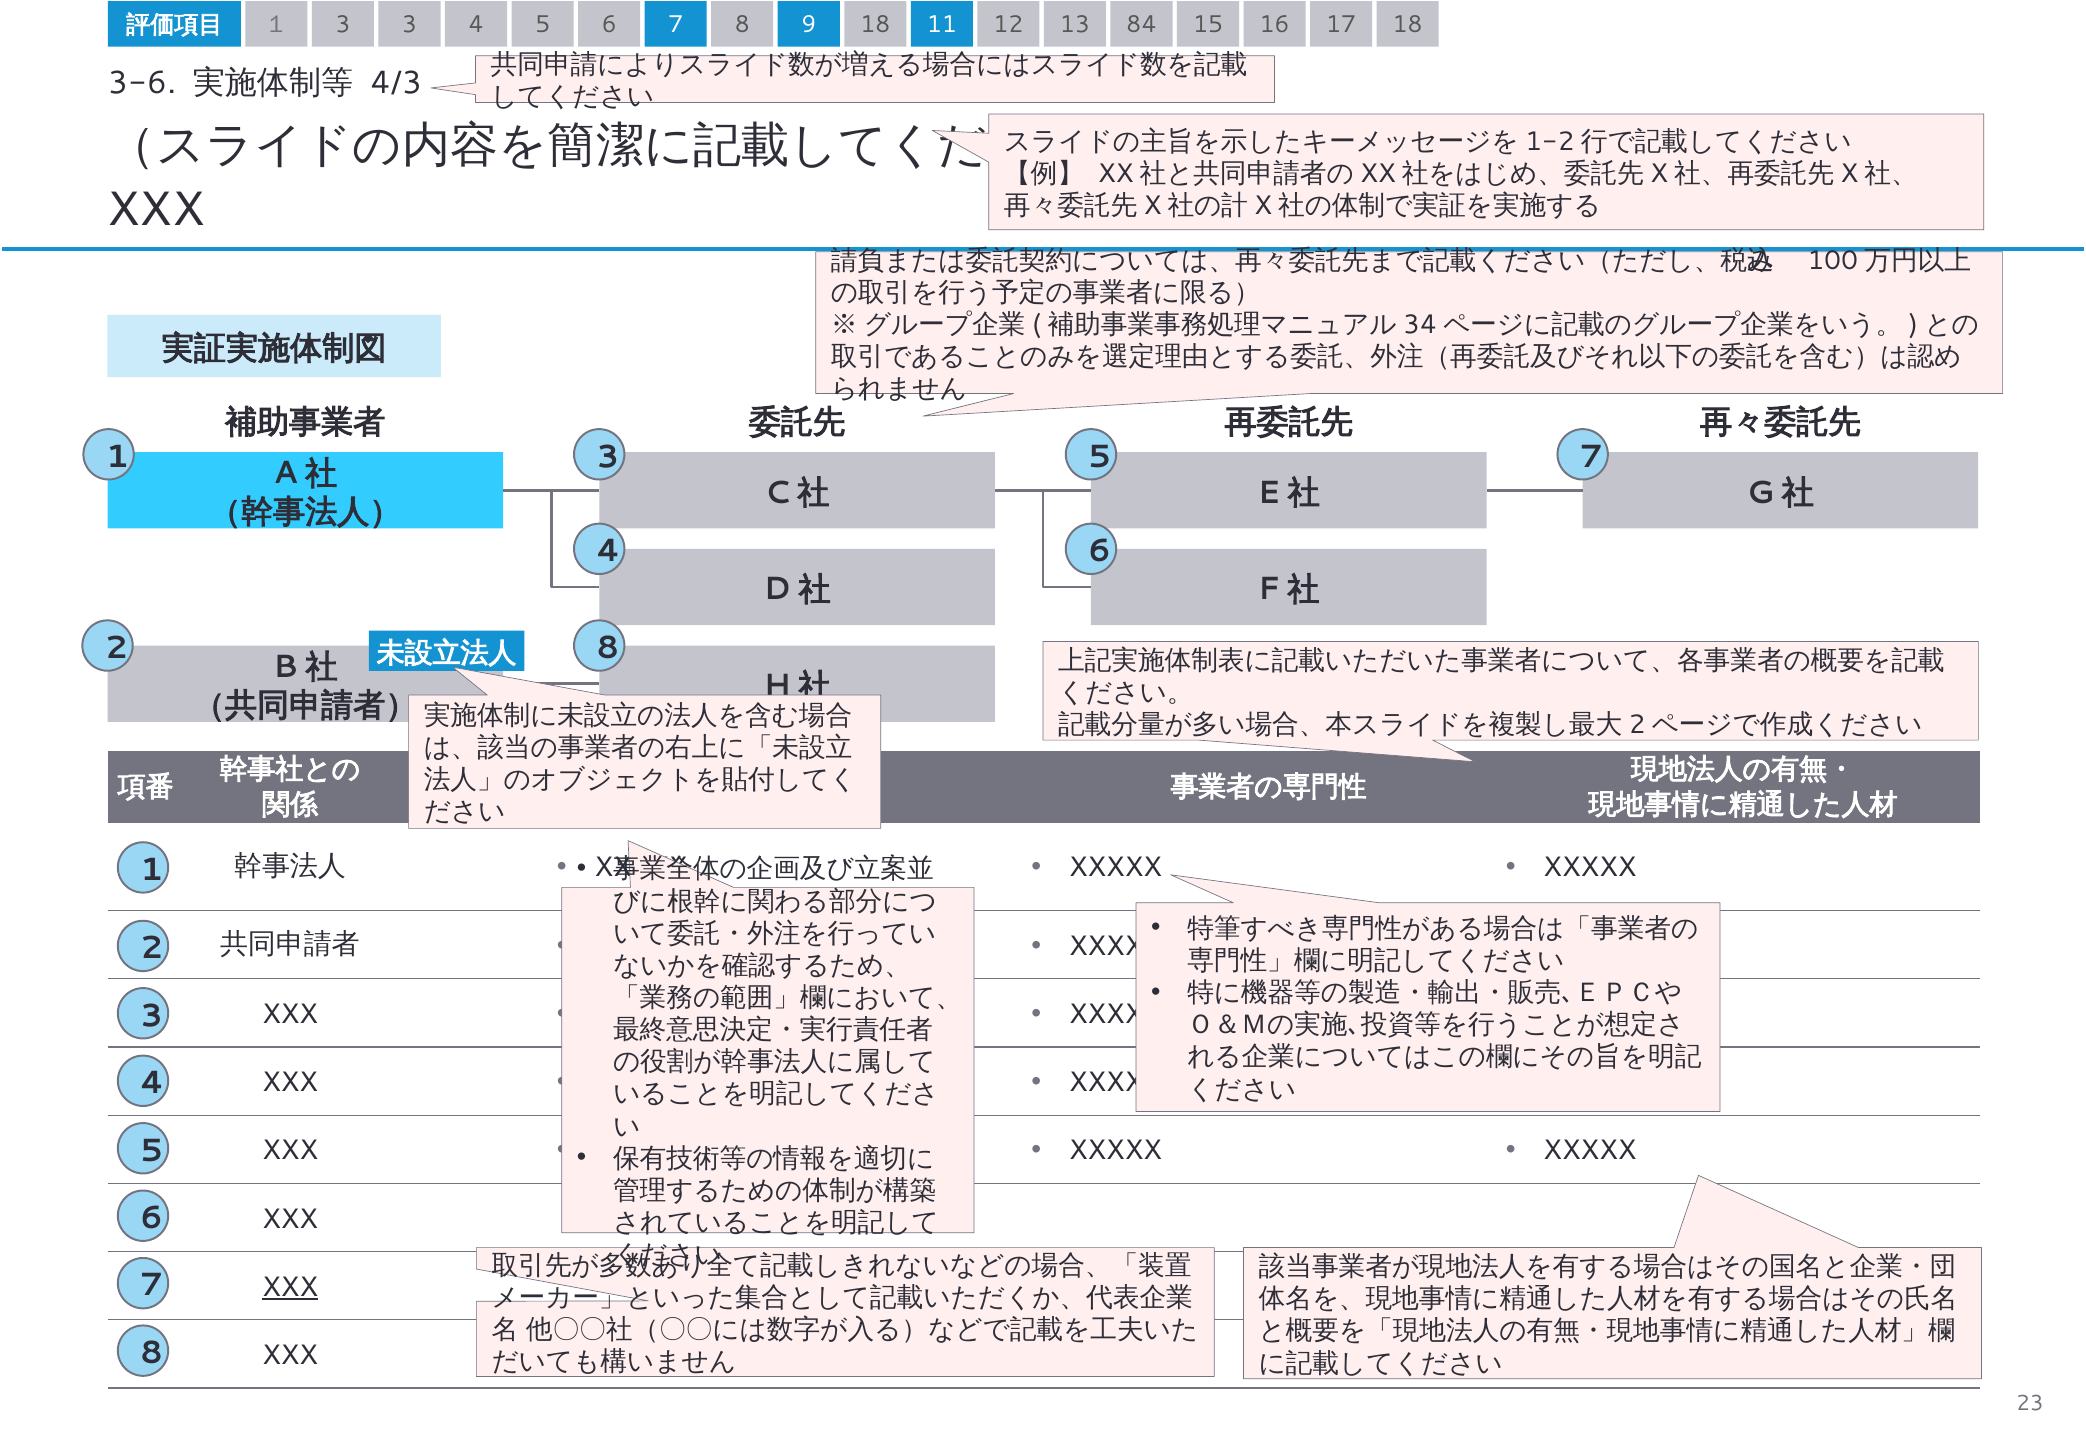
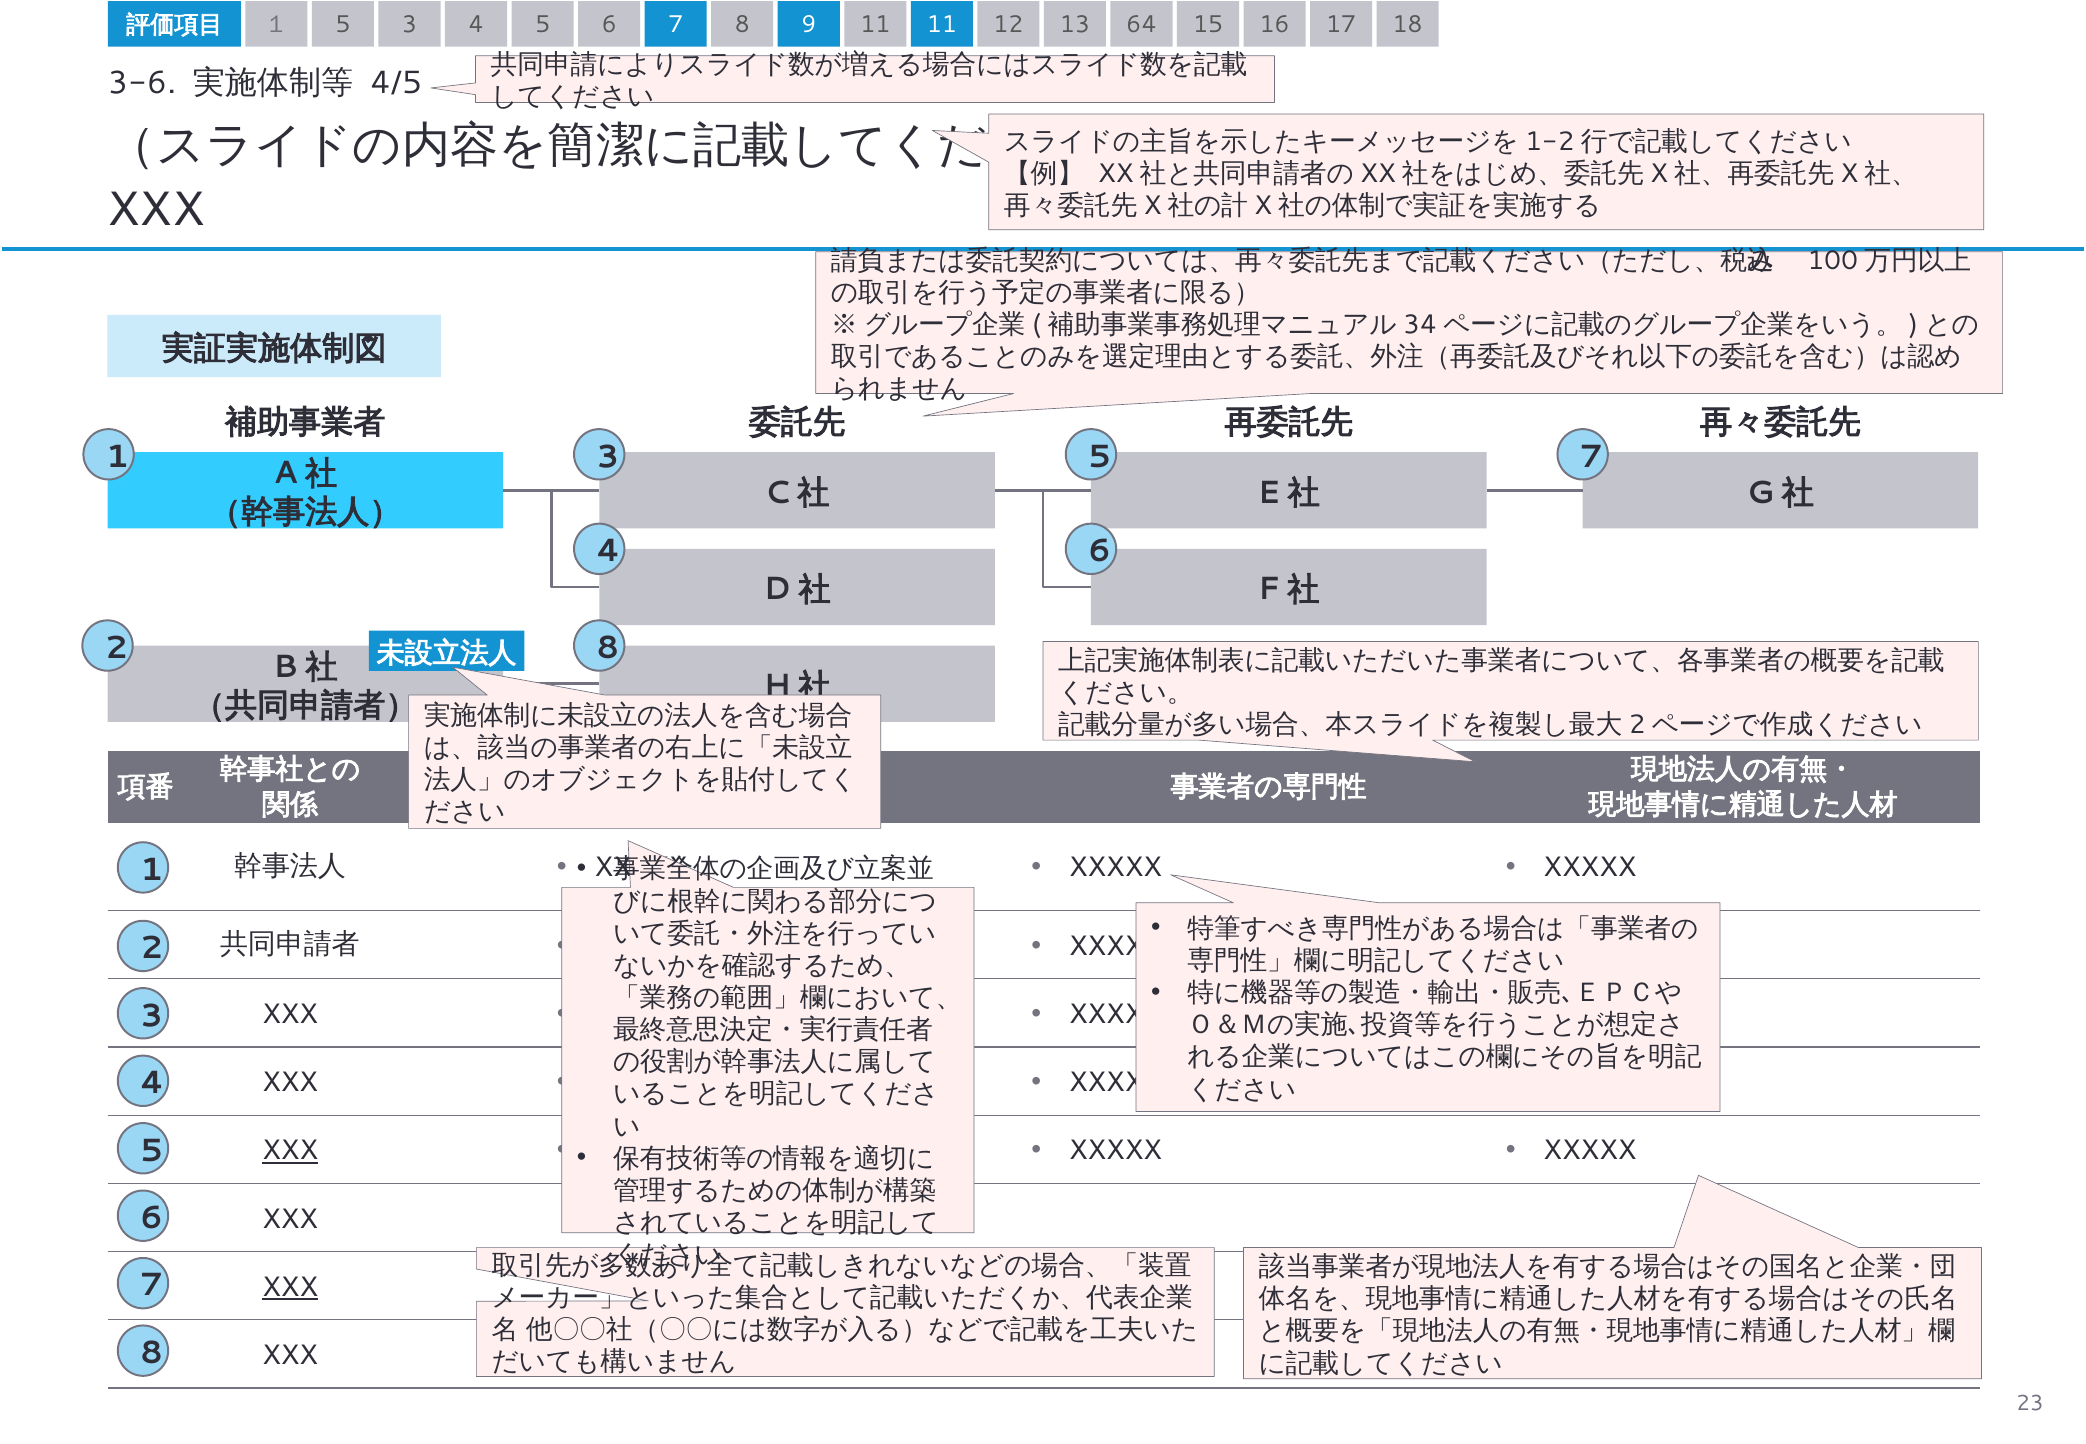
１ 3: 3 -> 5
9 18: 18 -> 11
84: 84 -> 64
4/3: 4/3 -> 4/5
XXX at (290, 1151) underline: none -> present
